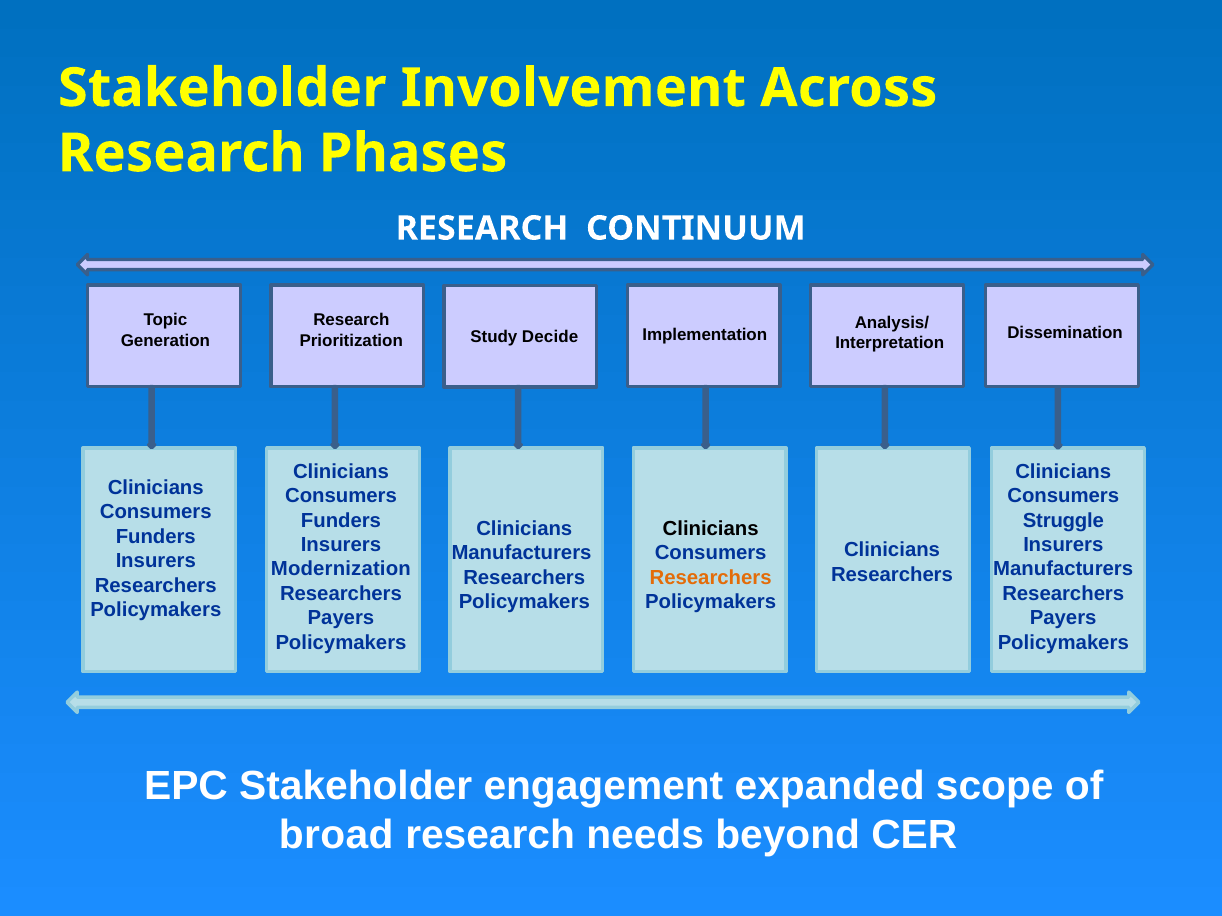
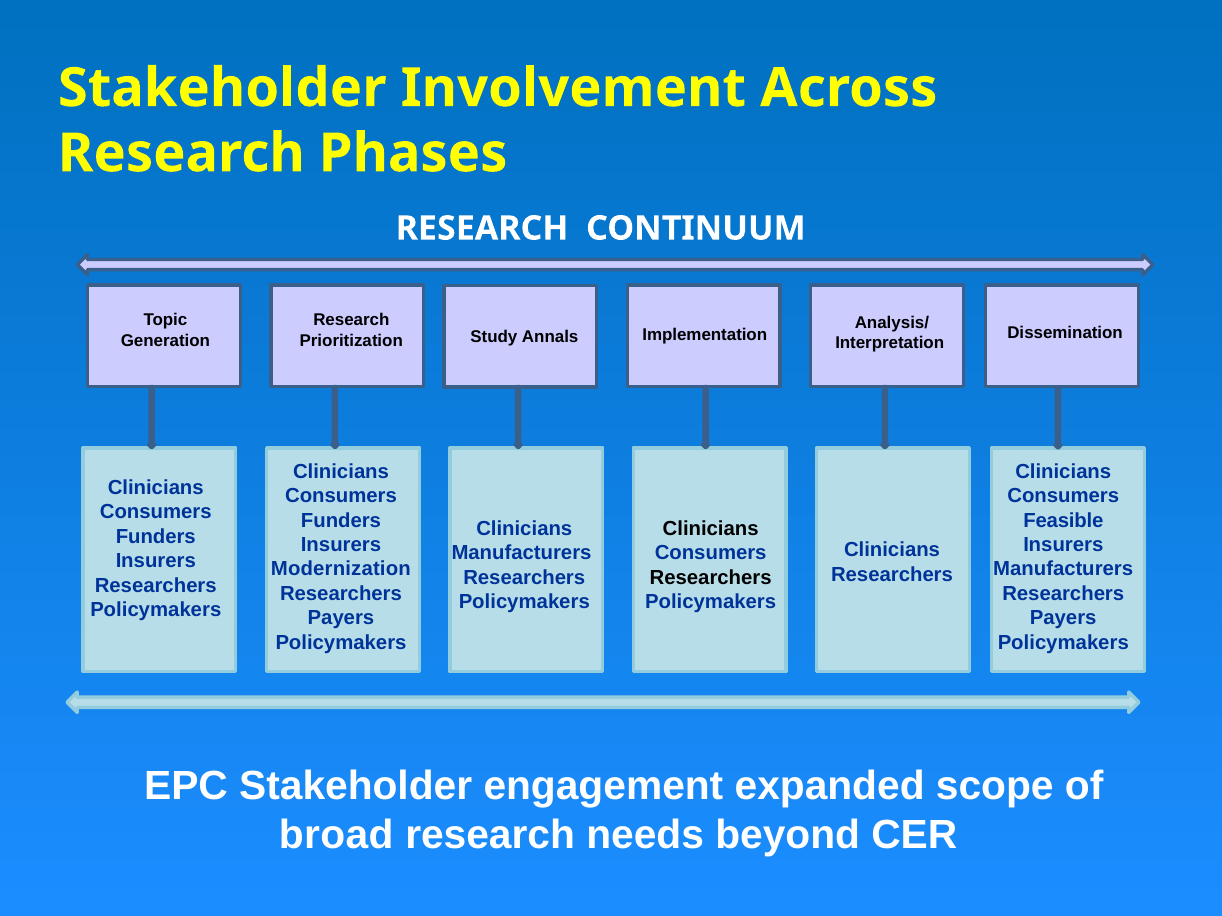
Decide: Decide -> Annals
Struggle: Struggle -> Feasible
Researchers at (711, 578) colour: orange -> black
